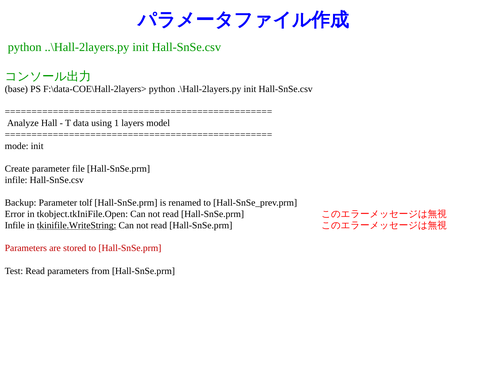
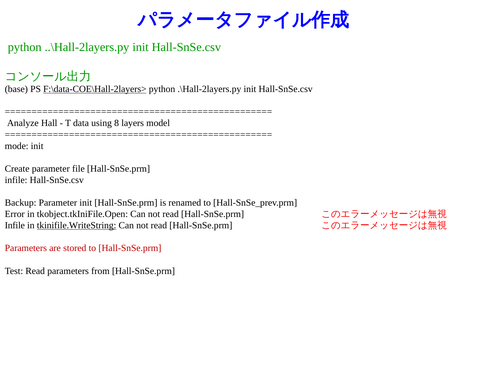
F:\data-COE\Hall-2layers> underline: none -> present
1: 1 -> 8
Parameter tolf: tolf -> init
